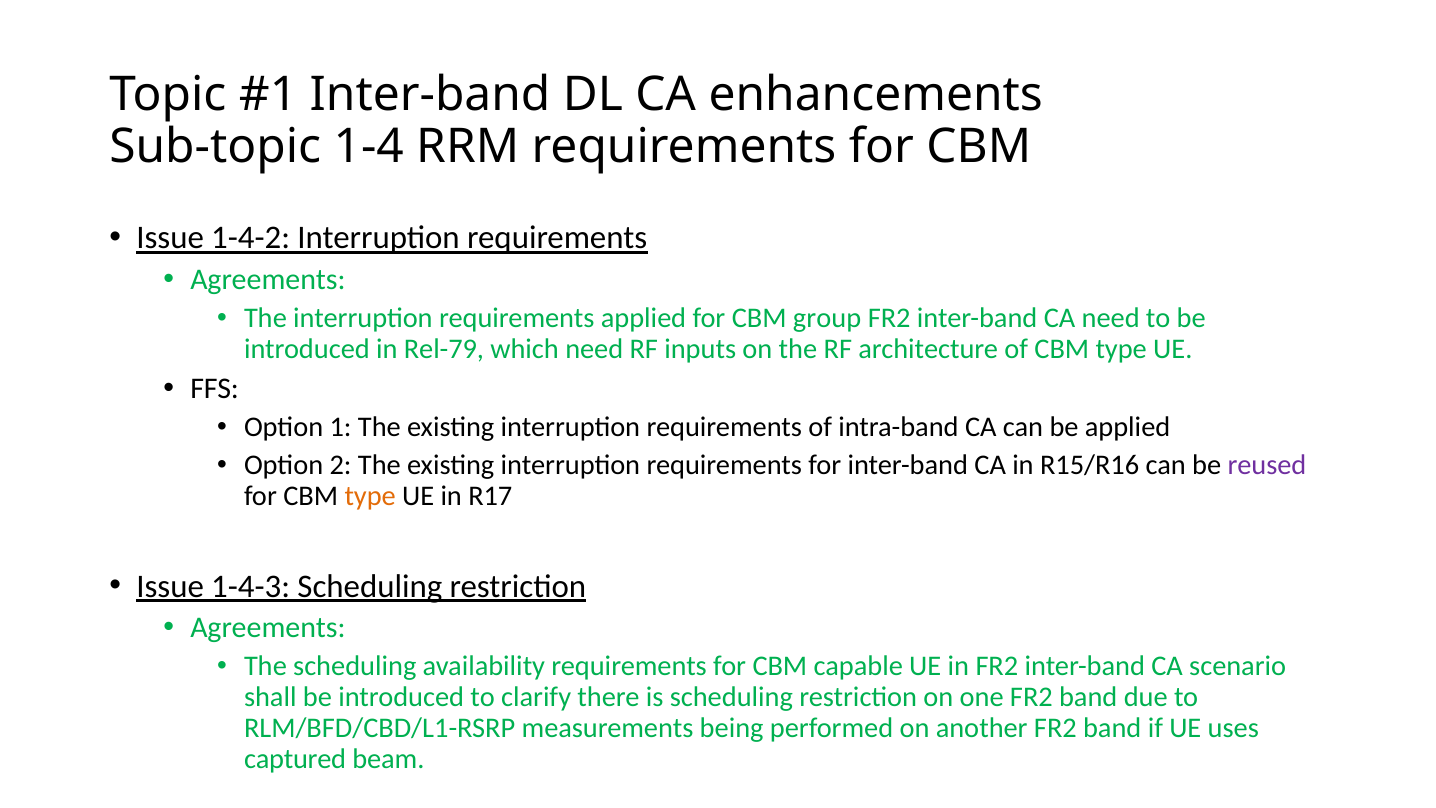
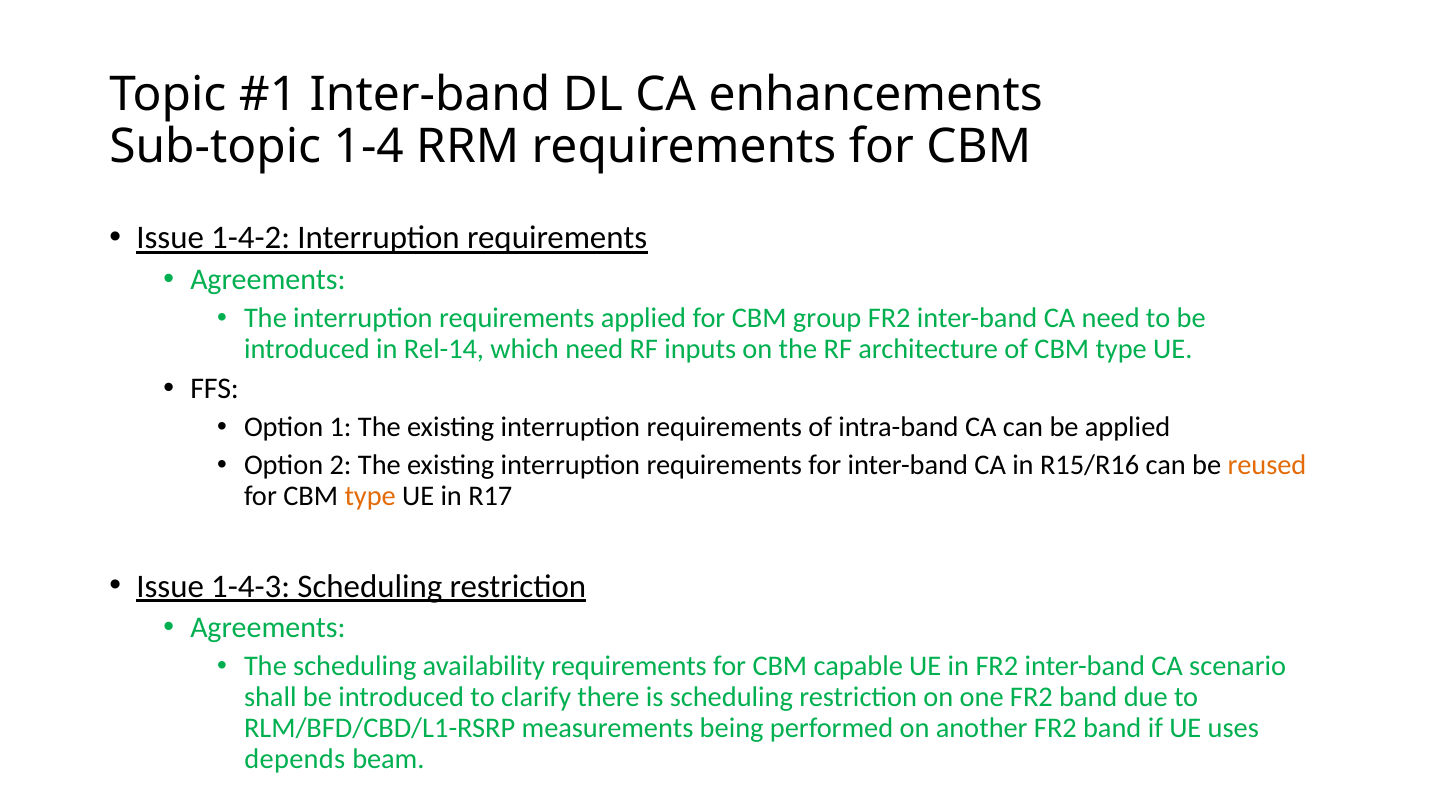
Rel-79: Rel-79 -> Rel-14
reused colour: purple -> orange
captured: captured -> depends
